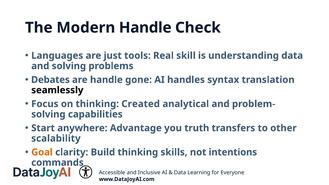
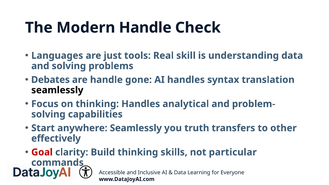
thinking Created: Created -> Handles
anywhere Advantage: Advantage -> Seamlessly
scalability: scalability -> effectively
Goal colour: orange -> red
intentions: intentions -> particular
